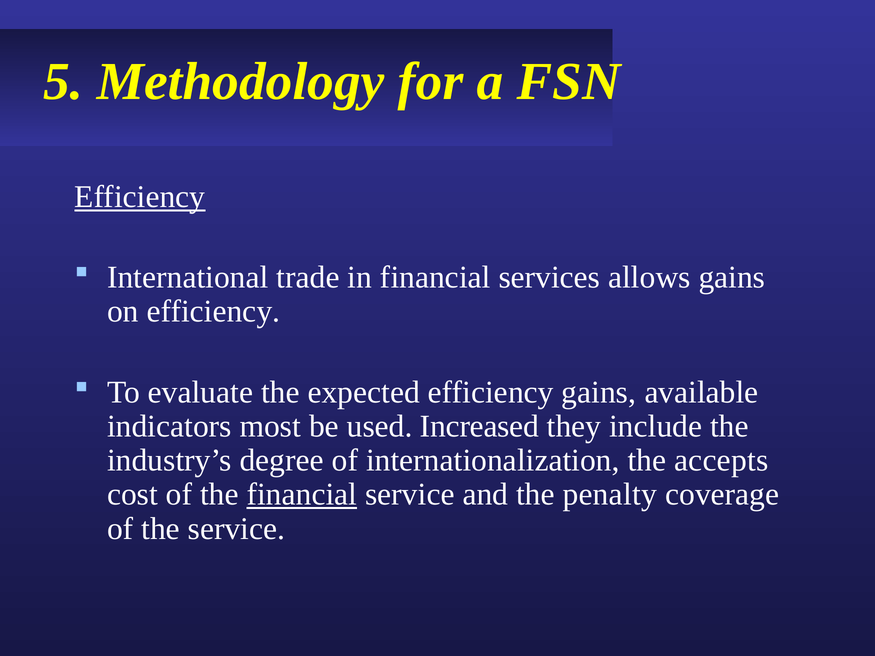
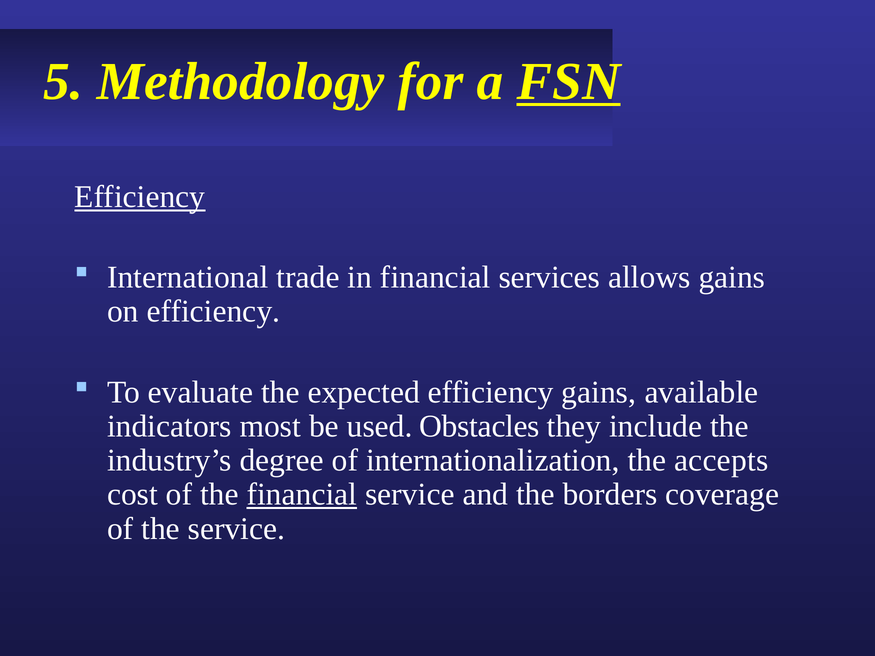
FSN underline: none -> present
Increased: Increased -> Obstacles
penalty: penalty -> borders
